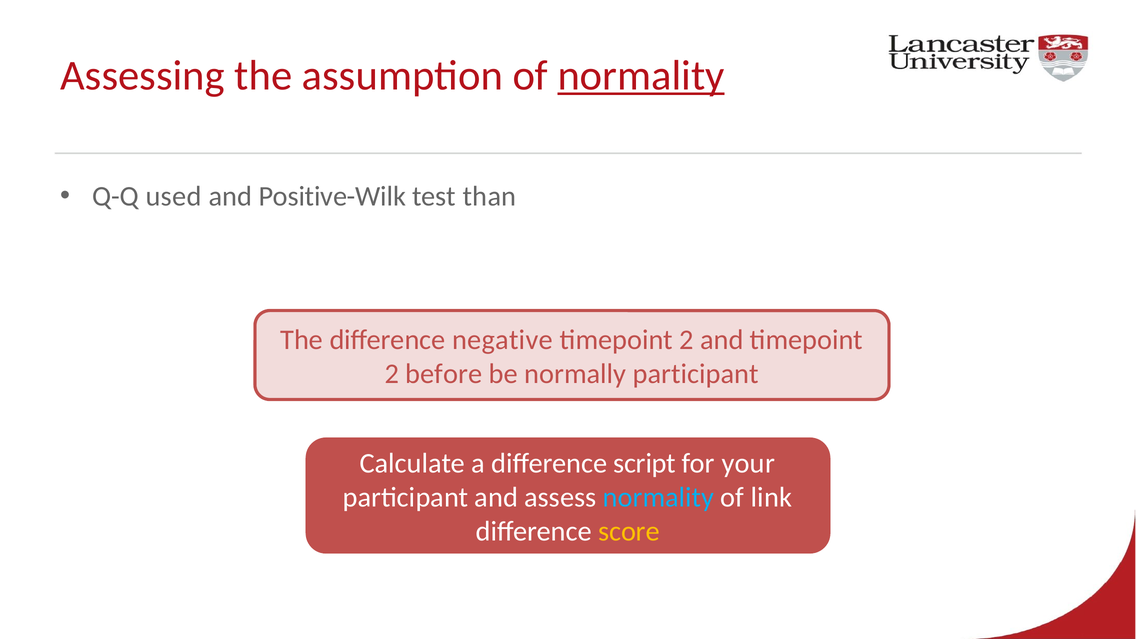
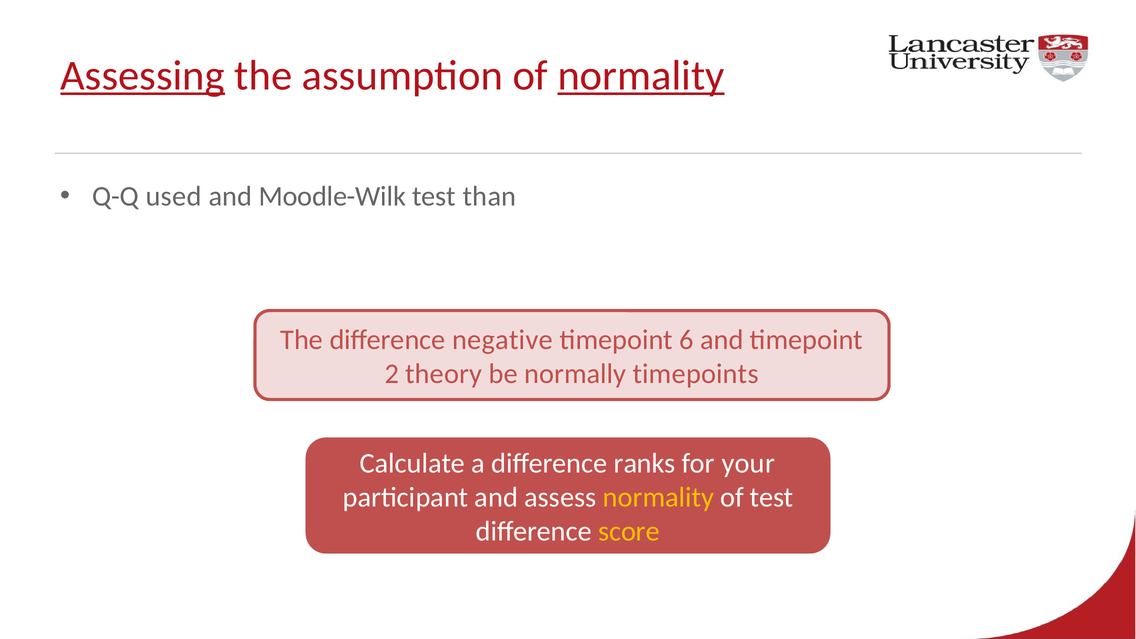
Assessing underline: none -> present
Positive-Wilk: Positive-Wilk -> Moodle-Wilk
2 at (687, 340): 2 -> 6
before: before -> theory
normally participant: participant -> timepoints
script: script -> ranks
normality at (658, 497) colour: light blue -> yellow
of link: link -> test
